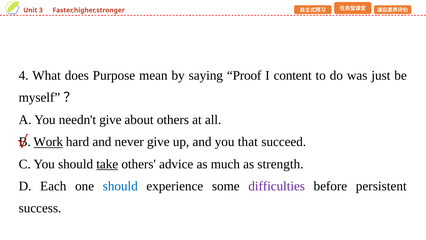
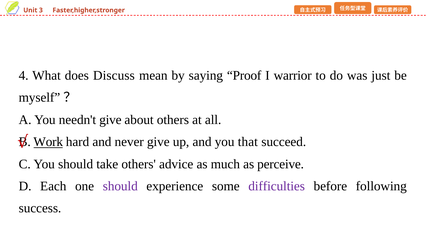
Purpose: Purpose -> Discuss
content: content -> warrior
take underline: present -> none
strength: strength -> perceive
should at (120, 186) colour: blue -> purple
persistent: persistent -> following
